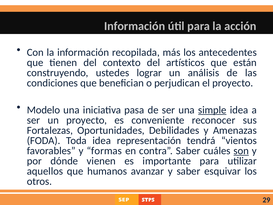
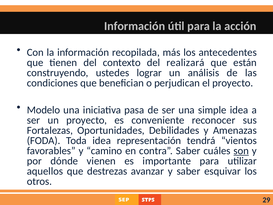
artísticos: artísticos -> realizará
simple underline: present -> none
formas: formas -> camino
humanos: humanos -> destrezas
